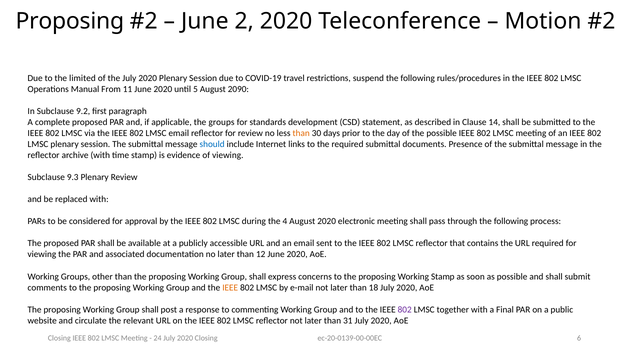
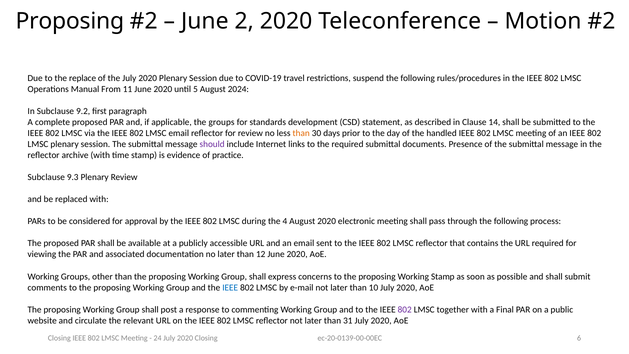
limited: limited -> replace
2090: 2090 -> 2024
the possible: possible -> handled
should colour: blue -> purple
of viewing: viewing -> practice
IEEE at (230, 287) colour: orange -> blue
18: 18 -> 10
